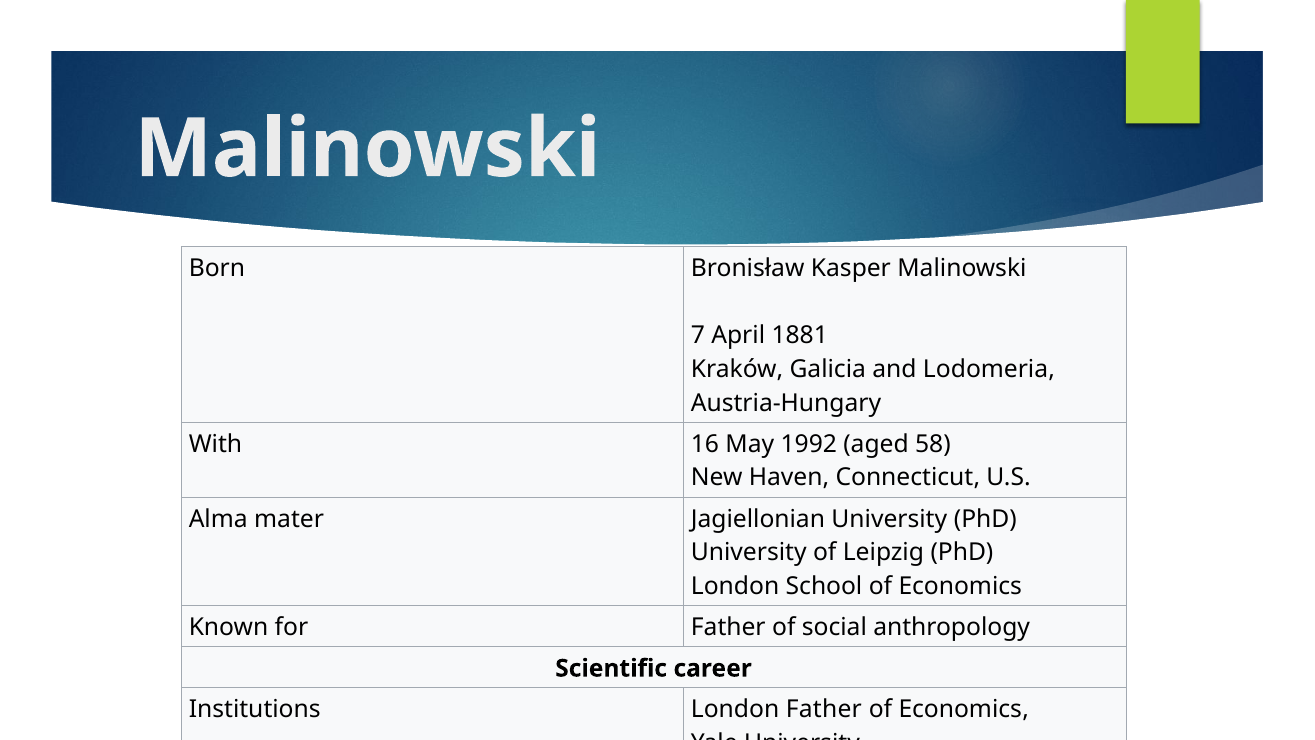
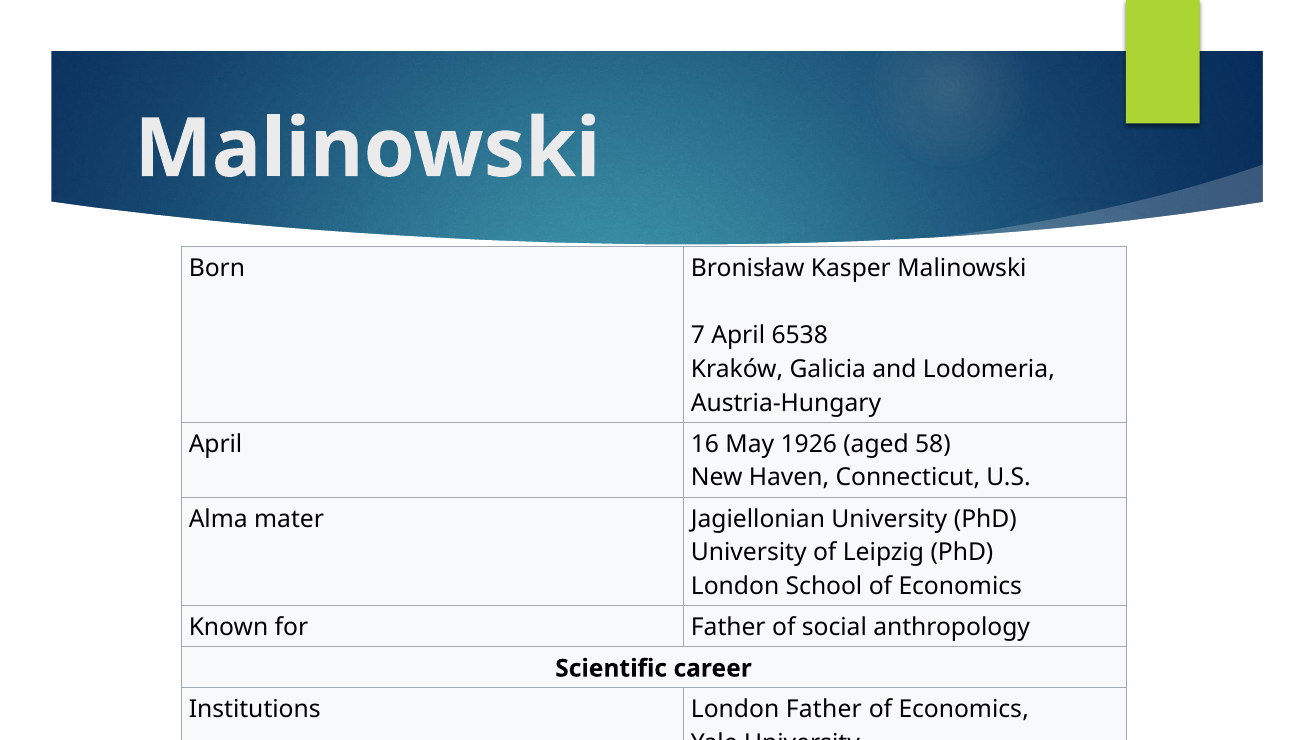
1881: 1881 -> 6538
With at (215, 444): With -> April
1992: 1992 -> 1926
